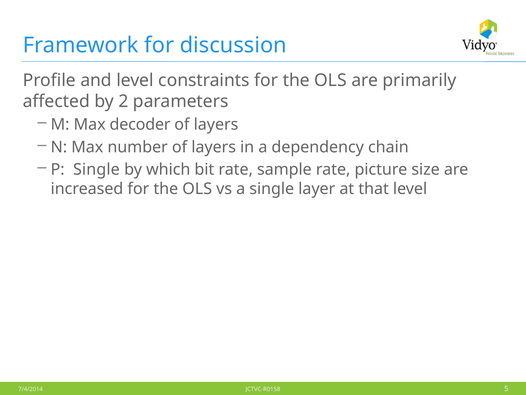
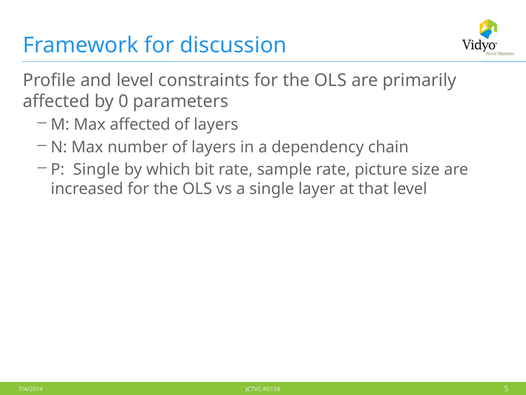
2: 2 -> 0
Max decoder: decoder -> affected
